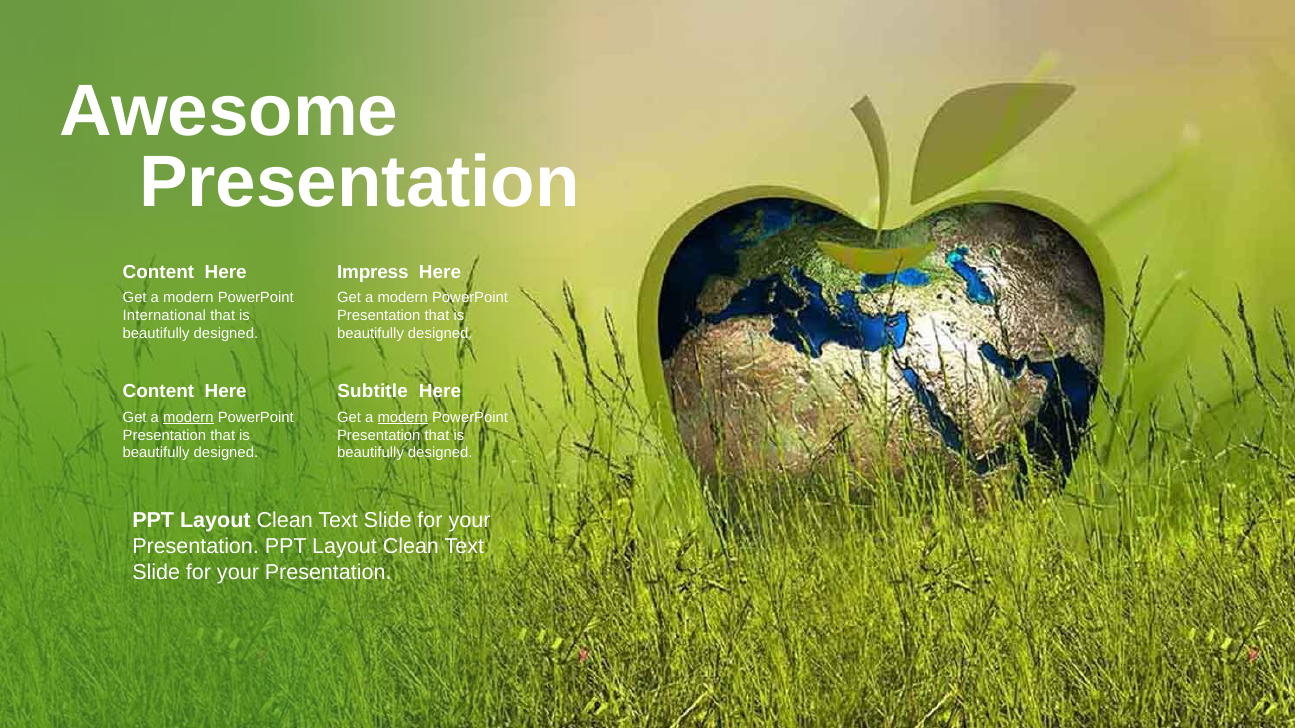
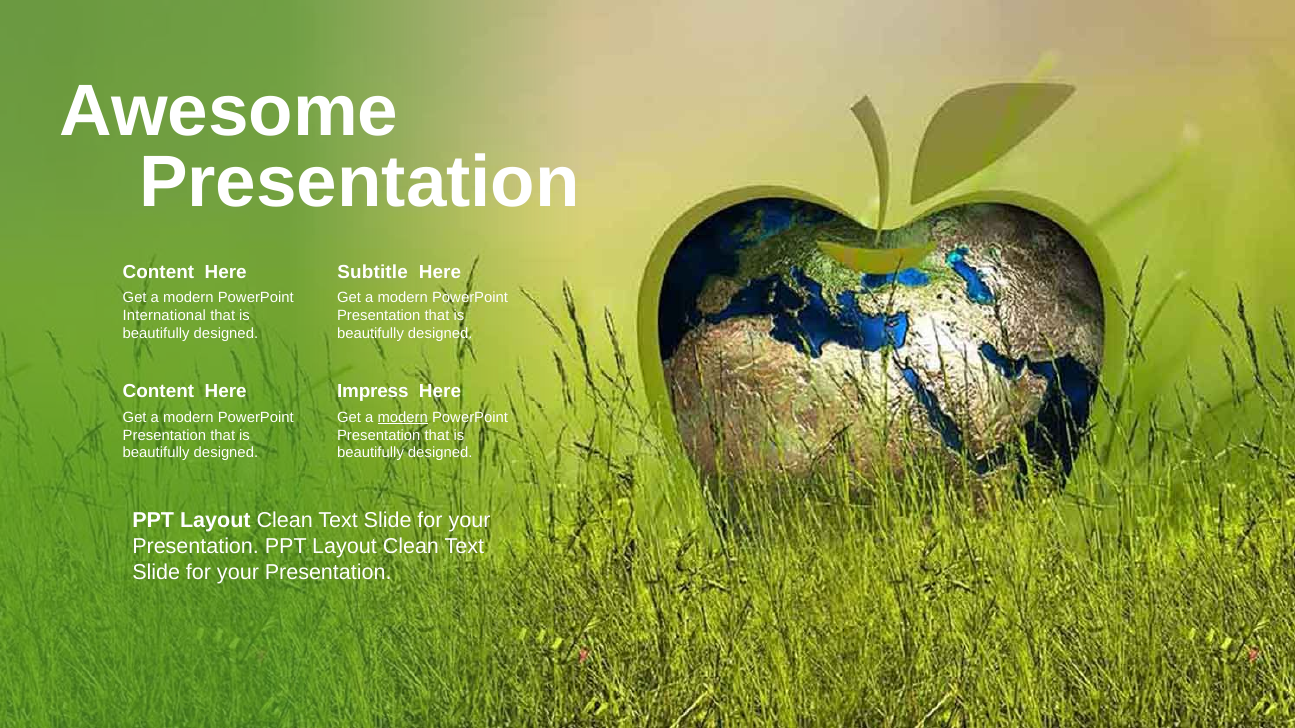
Impress: Impress -> Subtitle
Subtitle: Subtitle -> Impress
modern at (188, 418) underline: present -> none
